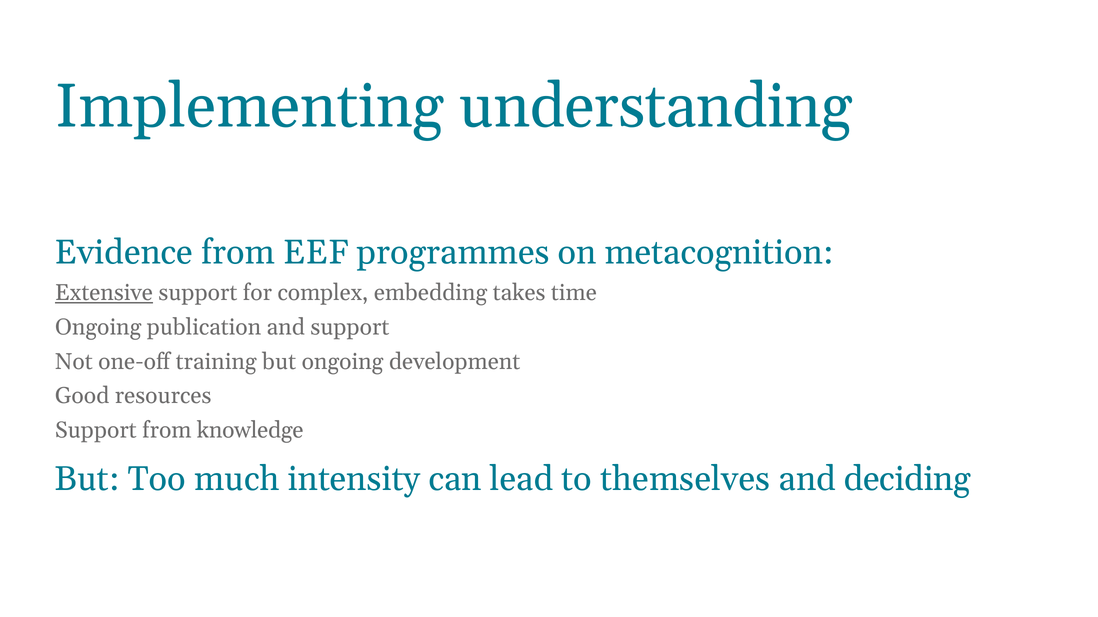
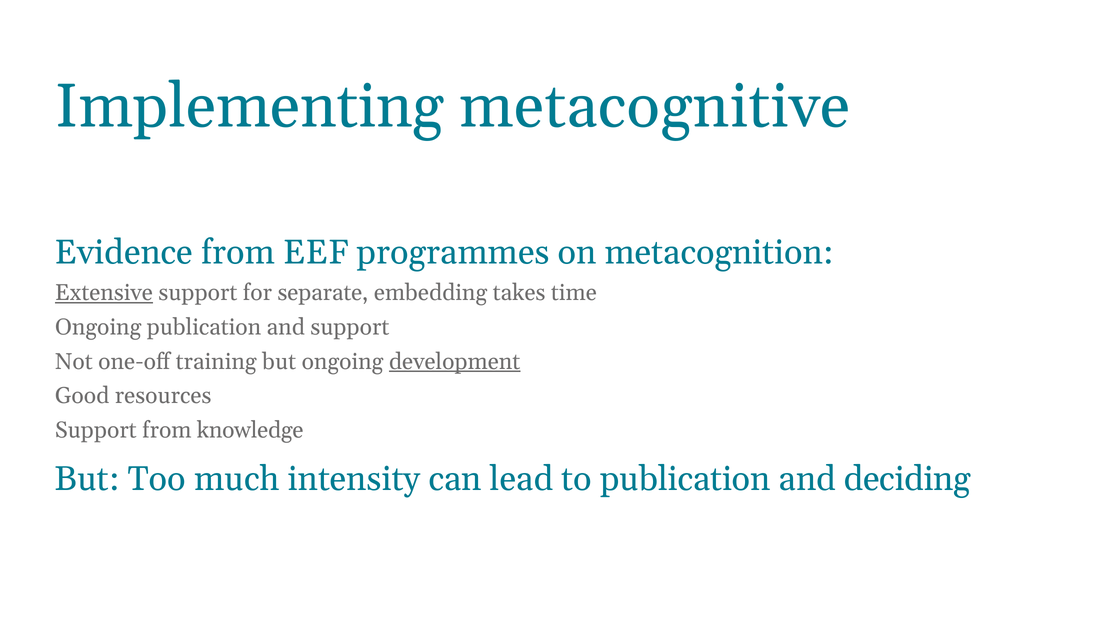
understanding: understanding -> metacognitive
complex: complex -> separate
development underline: none -> present
to themselves: themselves -> publication
